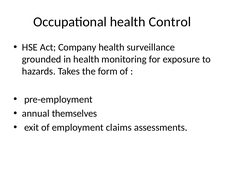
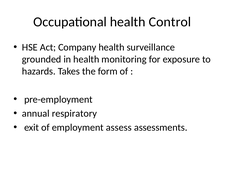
themselves: themselves -> respiratory
claims: claims -> assess
